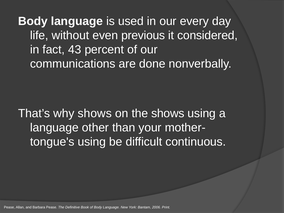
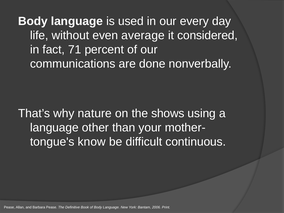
previous: previous -> average
43: 43 -> 71
why shows: shows -> nature
using at (92, 142): using -> know
